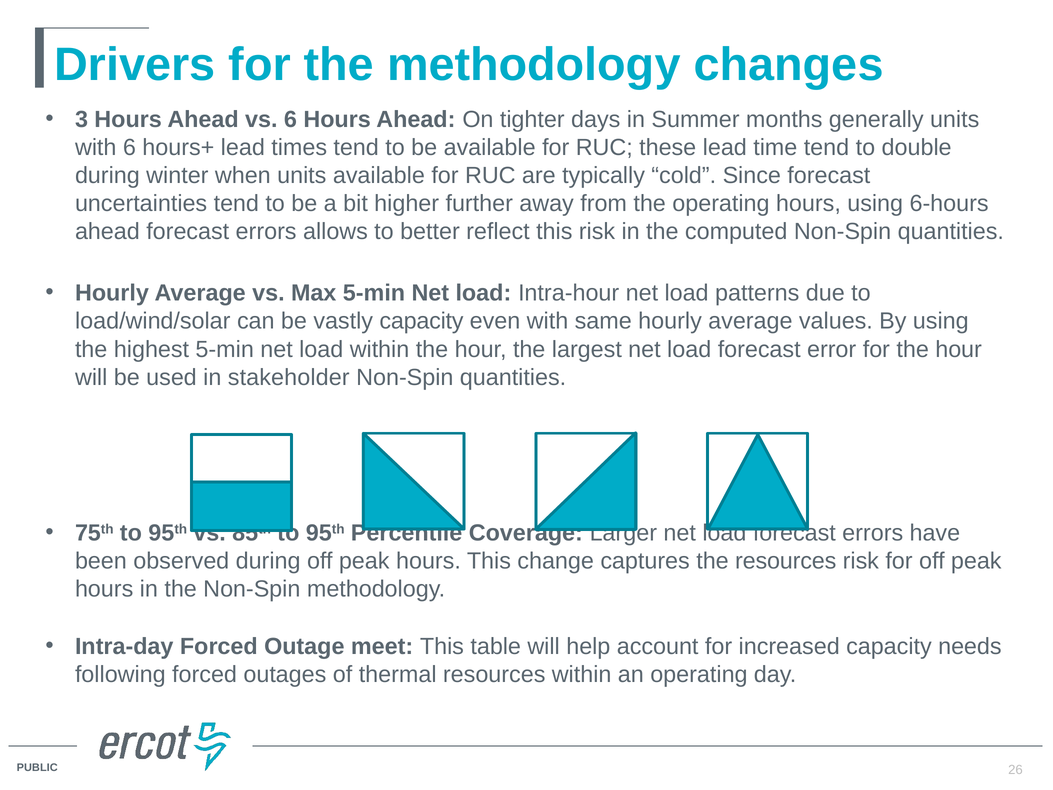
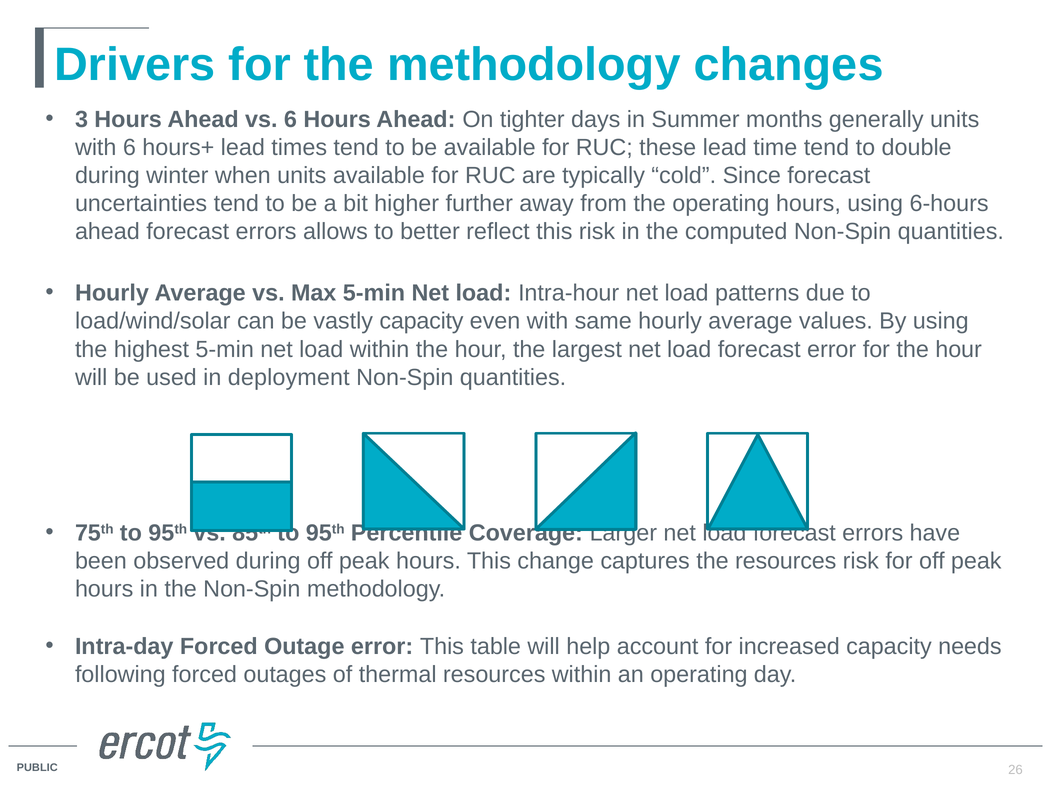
stakeholder: stakeholder -> deployment
Outage meet: meet -> error
